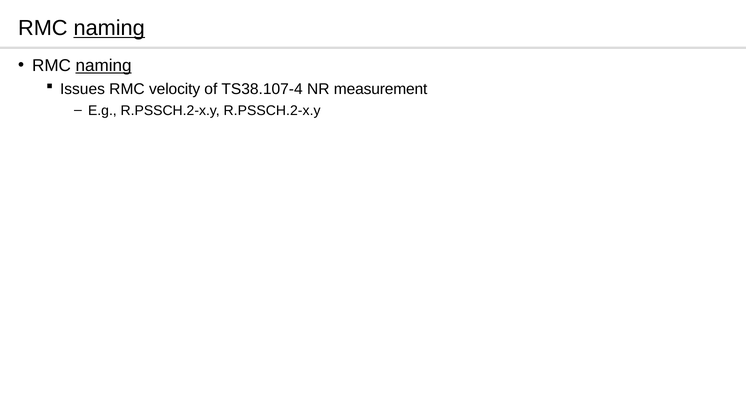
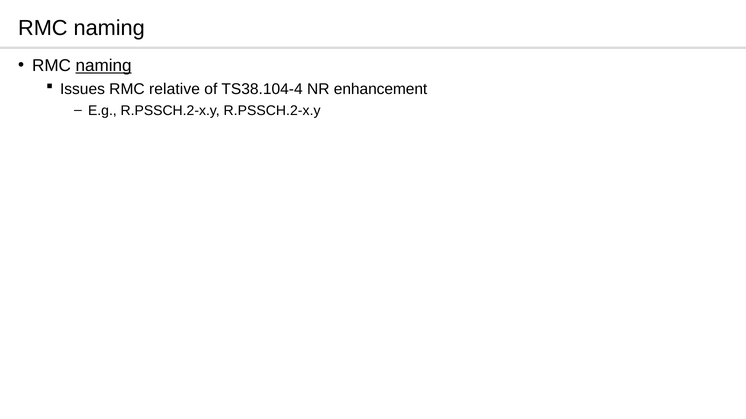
naming at (109, 28) underline: present -> none
velocity: velocity -> relative
TS38.107-4: TS38.107-4 -> TS38.104-4
measurement: measurement -> enhancement
